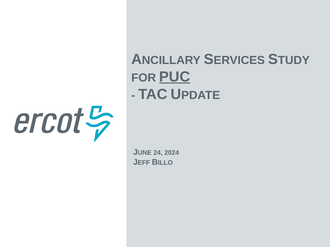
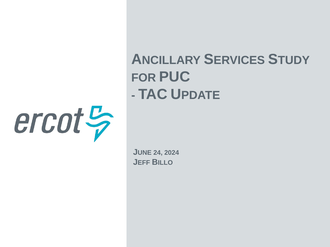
PUC underline: present -> none
